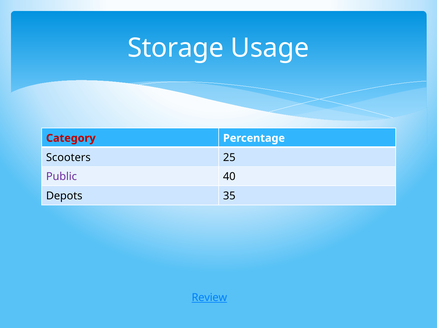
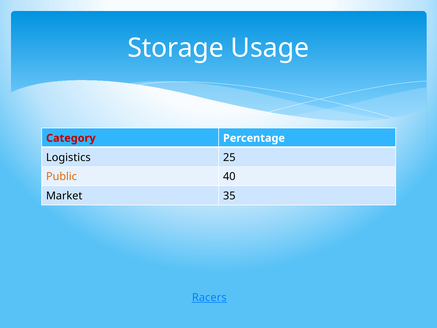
Scooters: Scooters -> Logistics
Public colour: purple -> orange
Depots: Depots -> Market
Review: Review -> Racers
